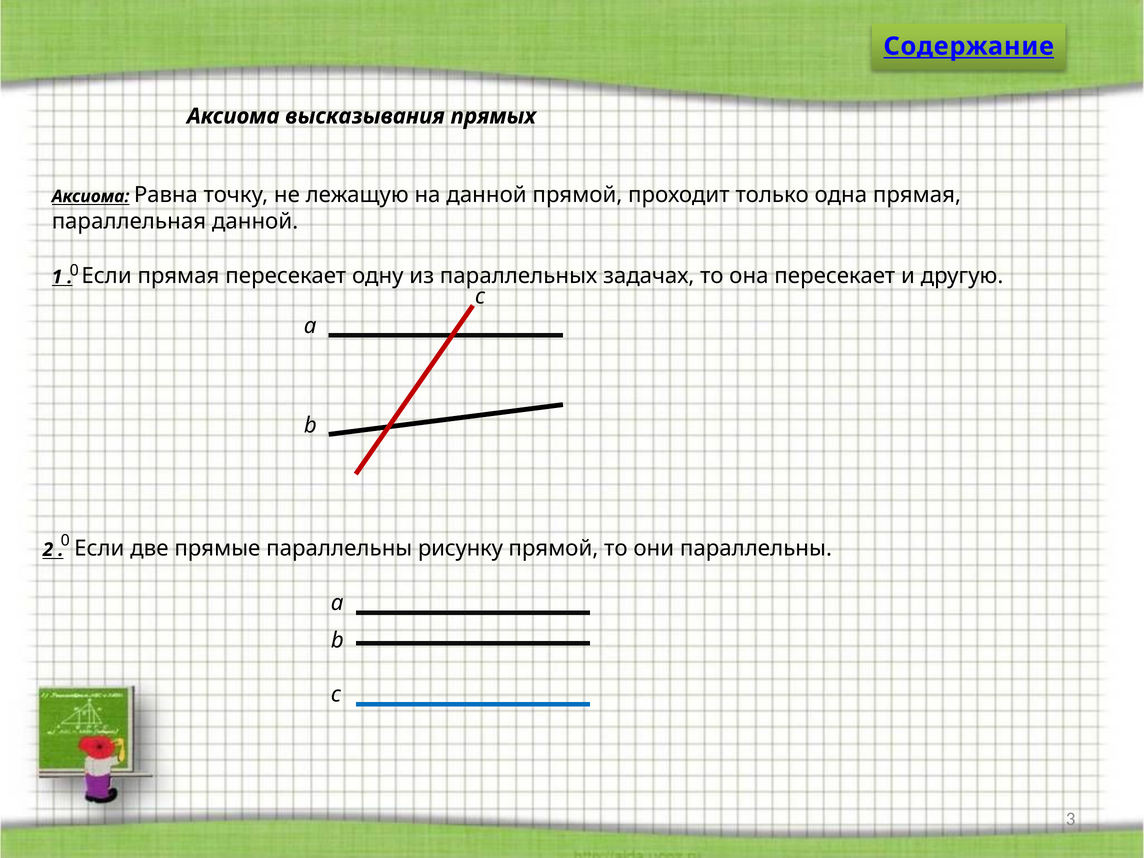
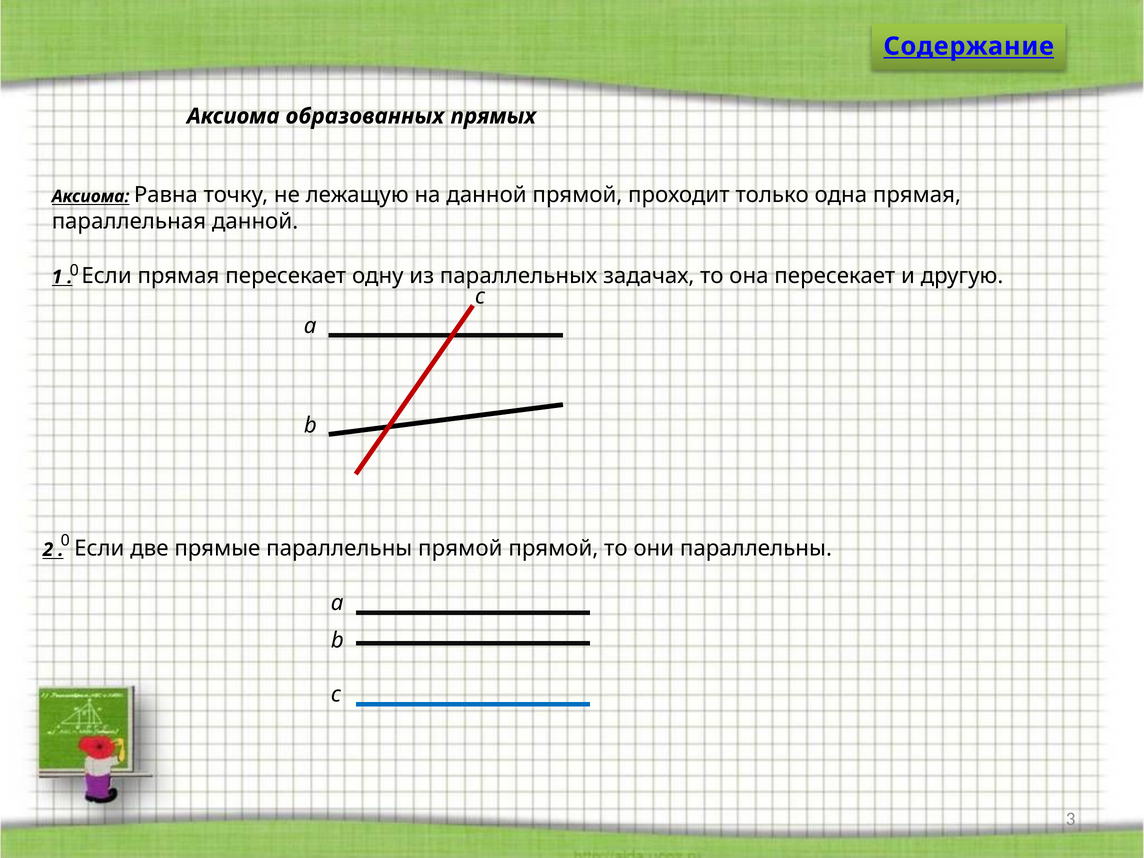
высказывания: высказывания -> образованных
параллельны рисунку: рисунку -> прямой
